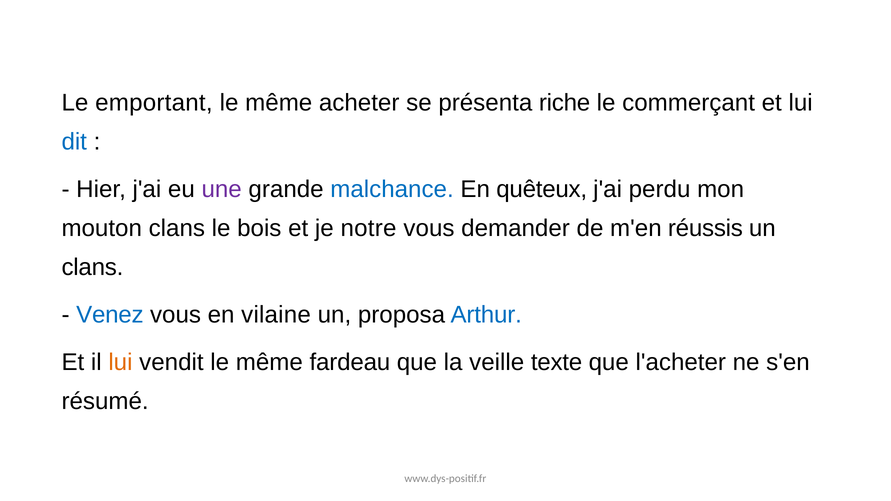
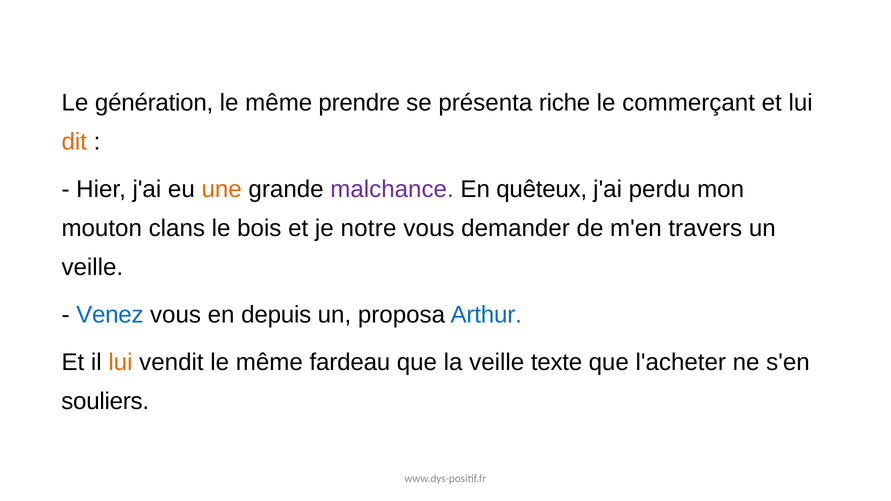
emportant: emportant -> génération
acheter: acheter -> prendre
dit colour: blue -> orange
une colour: purple -> orange
malchance colour: blue -> purple
réussis: réussis -> travers
clans at (92, 267): clans -> veille
vilaine: vilaine -> depuis
résumé: résumé -> souliers
